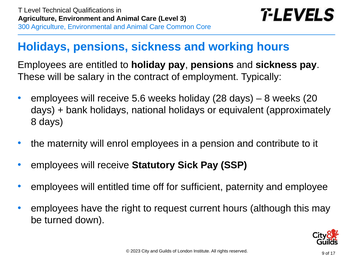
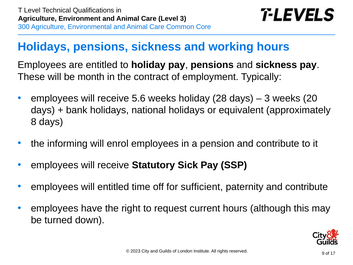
salary: salary -> month
8 at (267, 98): 8 -> 3
maternity: maternity -> informing
paternity and employee: employee -> contribute
